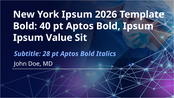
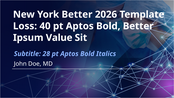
York Ipsum: Ipsum -> Better
Bold at (25, 26): Bold -> Loss
Bold Ipsum: Ipsum -> Better
